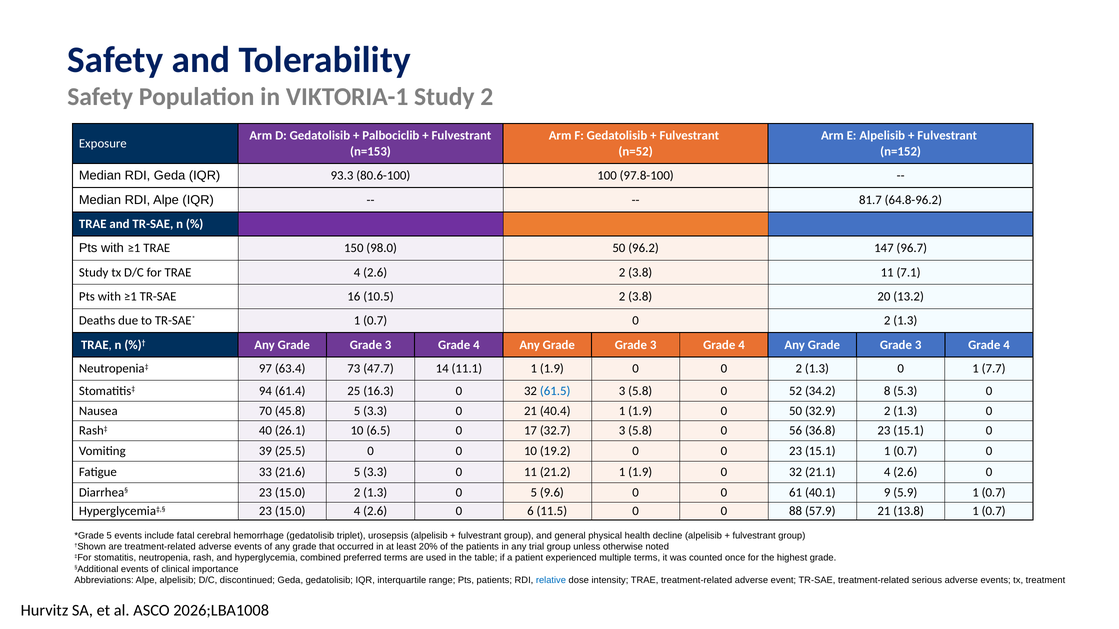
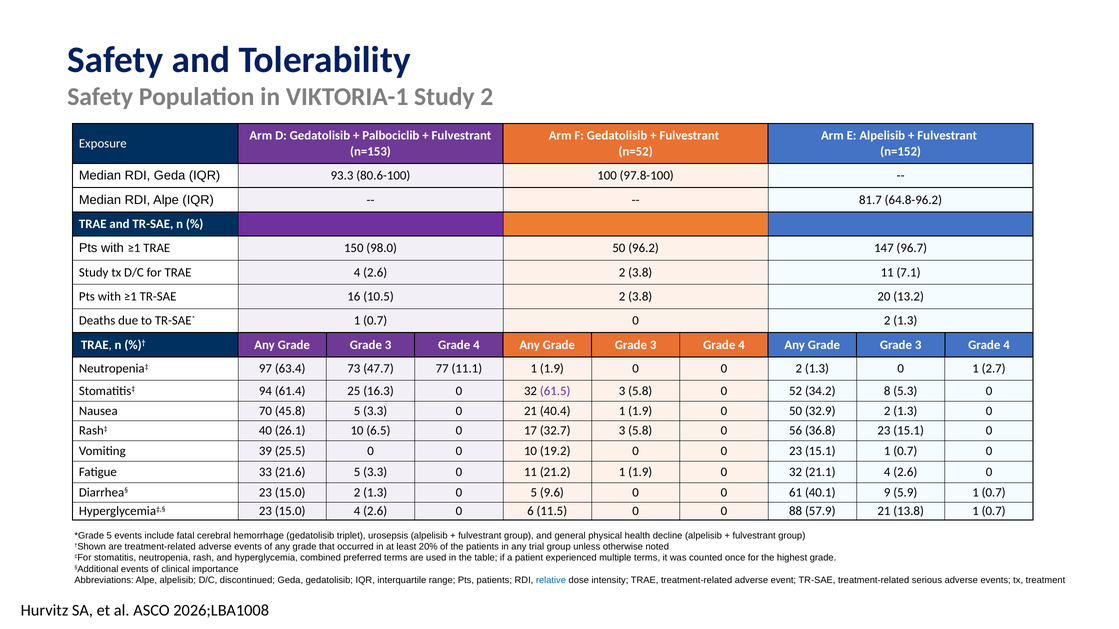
14: 14 -> 77
7.7: 7.7 -> 2.7
61.5 colour: blue -> purple
